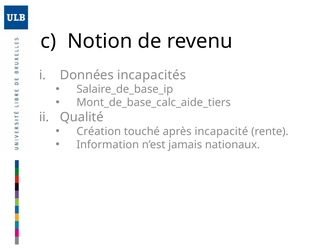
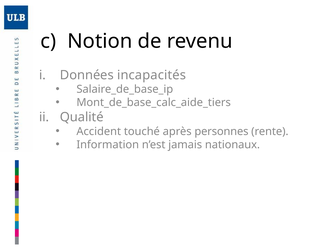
Création: Création -> Accident
incapacité: incapacité -> personnes
